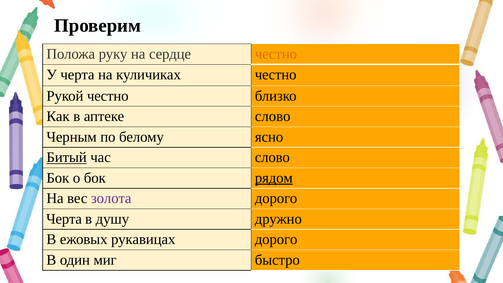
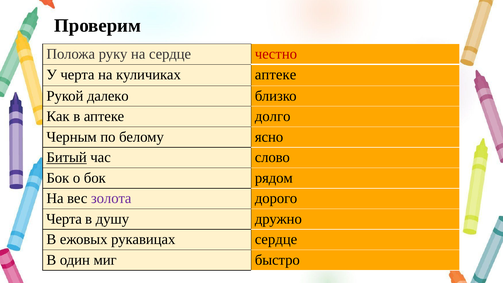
честно at (276, 54) colour: orange -> red
куличиках честно: честно -> аптеке
Рукой честно: честно -> далеко
аптеке слово: слово -> долго
рядом underline: present -> none
рукавицах дорого: дорого -> сердце
